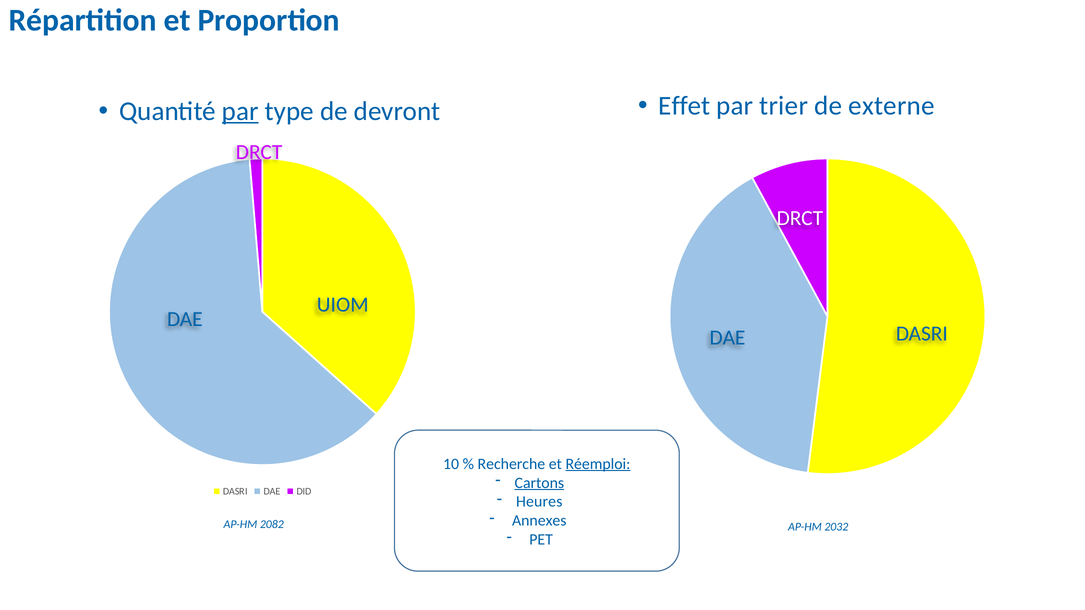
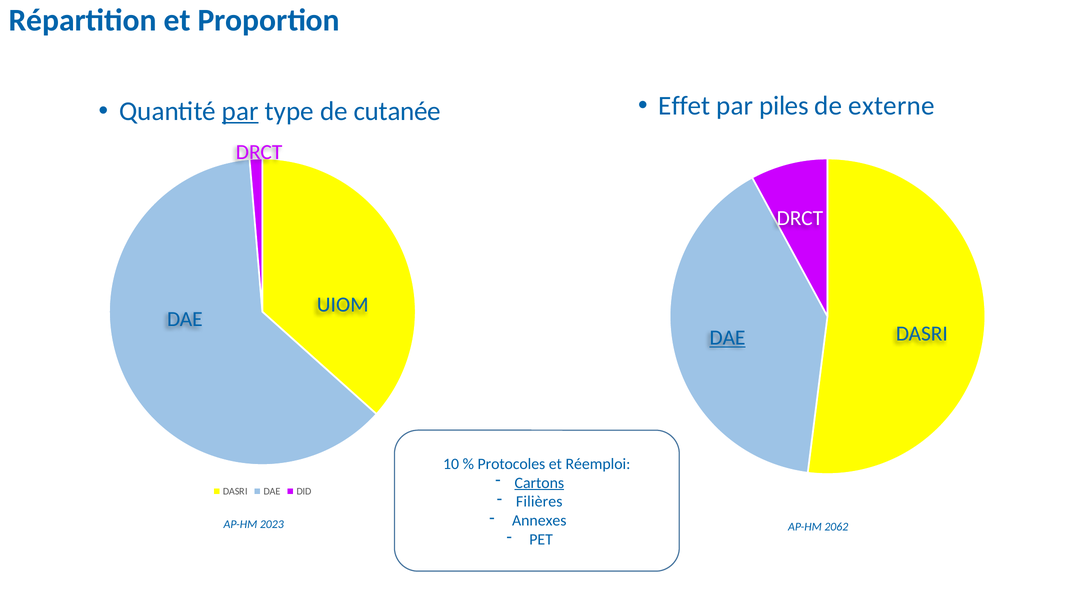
trier: trier -> piles
devront: devront -> cutanée
DAE at (728, 338) underline: none -> present
Recherche: Recherche -> Protocoles
Réemploi underline: present -> none
Heures: Heures -> Filières
2082: 2082 -> 2023
2032: 2032 -> 2062
